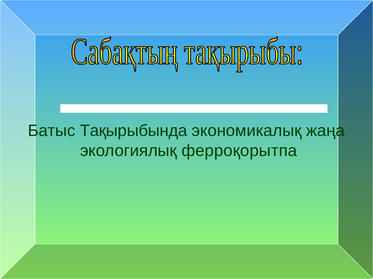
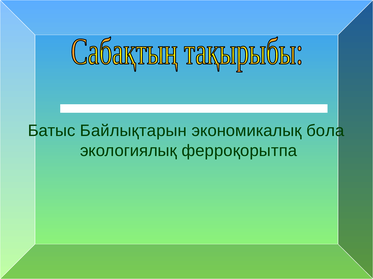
Тақырыбында: Тақырыбында -> Байлықтарын
жаңа: жаңа -> бола
